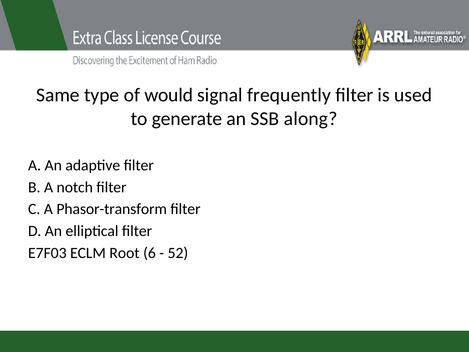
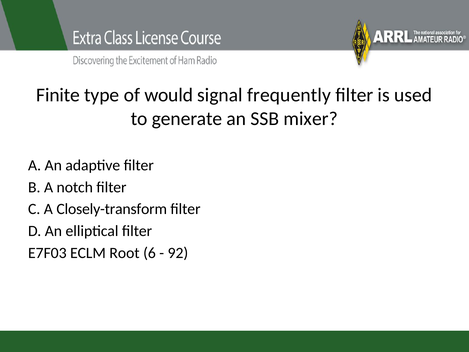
Same: Same -> Finite
along: along -> mixer
Phasor-transform: Phasor-transform -> Closely-transform
52: 52 -> 92
